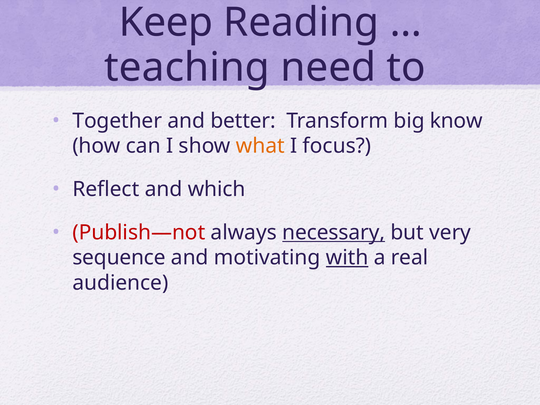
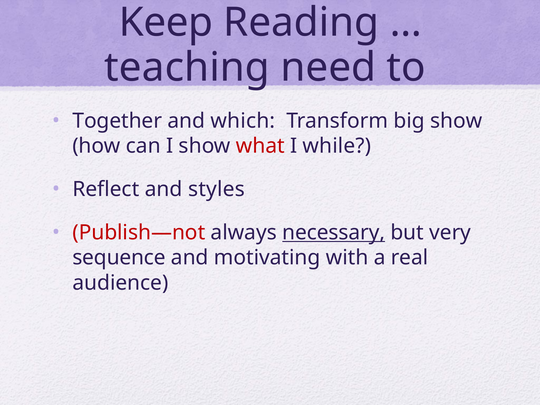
better: better -> which
big know: know -> show
what colour: orange -> red
focus: focus -> while
which: which -> styles
with underline: present -> none
